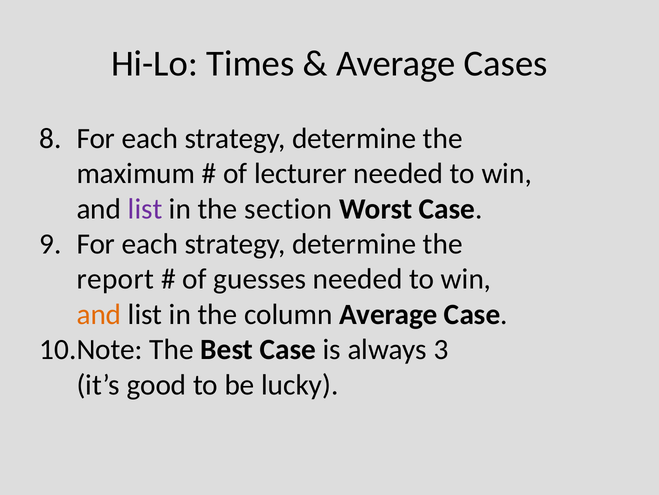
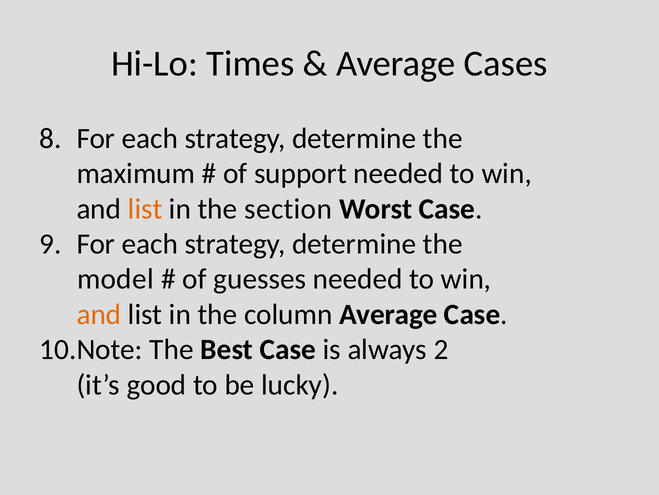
lecturer: lecturer -> support
list at (145, 209) colour: purple -> orange
report: report -> model
3: 3 -> 2
